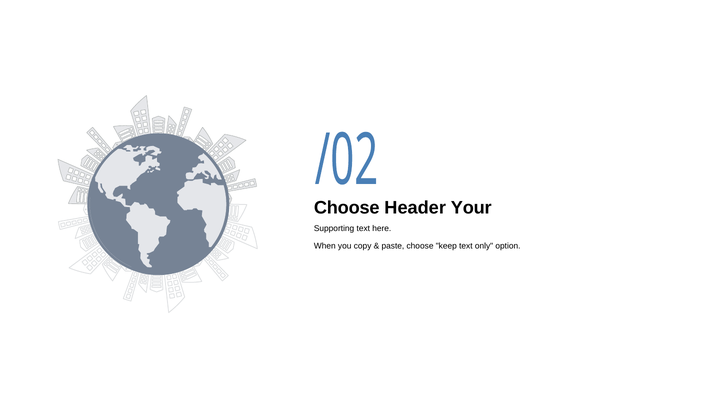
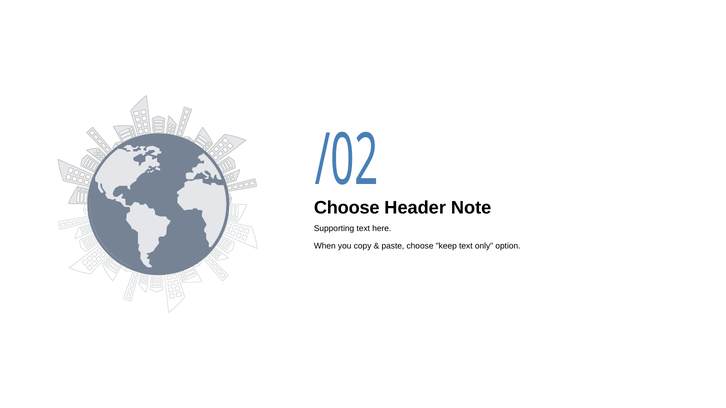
Your: Your -> Note
